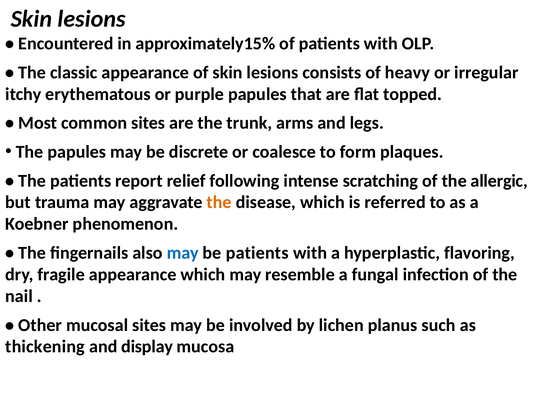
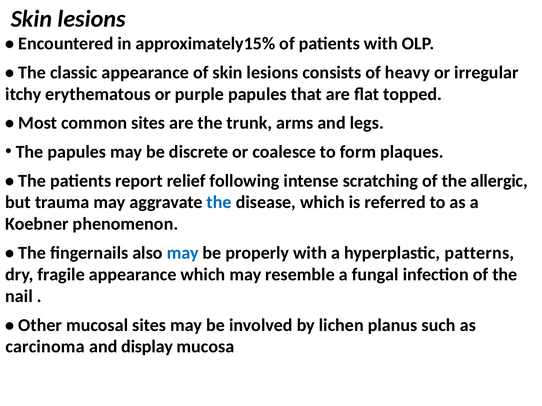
the at (219, 203) colour: orange -> blue
be patients: patients -> properly
flavoring: flavoring -> patterns
thickening: thickening -> carcinoma
